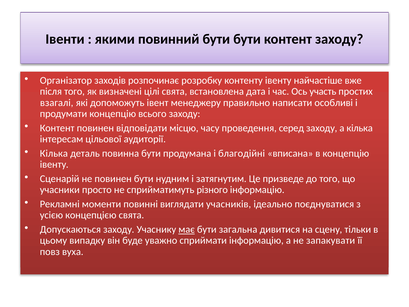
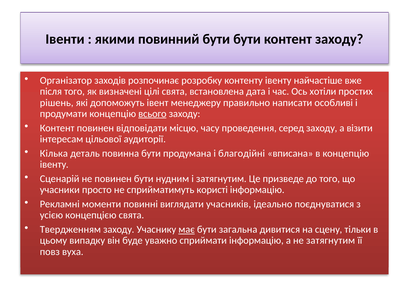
участь: участь -> хотіли
взагалі: взагалі -> рішень
всього underline: none -> present
а кілька: кілька -> візити
різного: різного -> користі
Допускаються: Допускаються -> Твердженням
не запакувати: запакувати -> затягнутим
